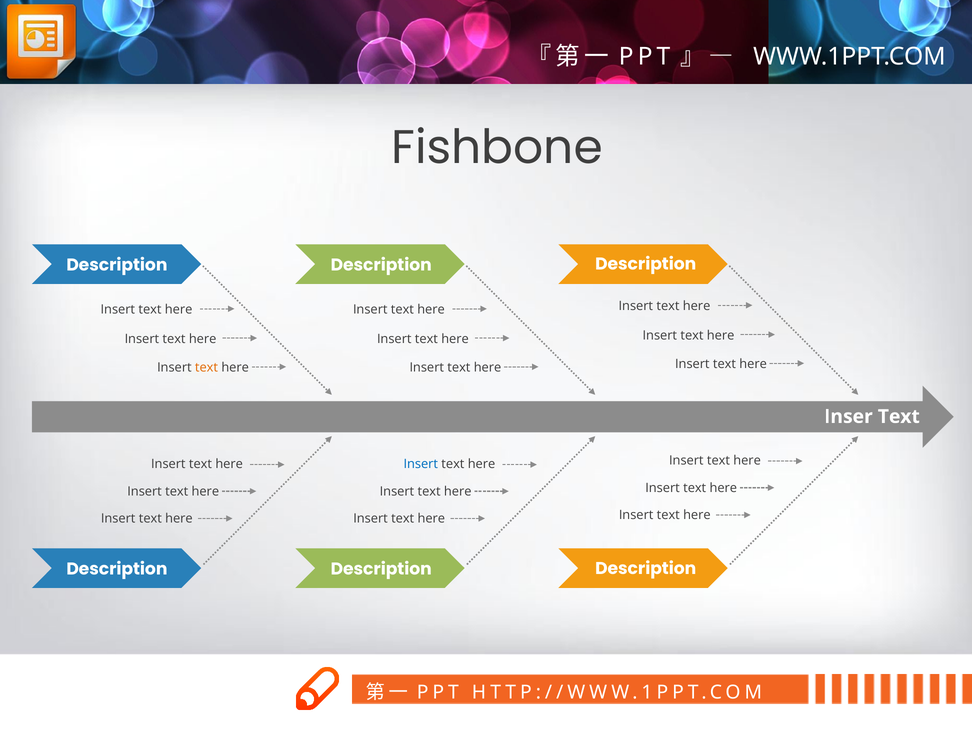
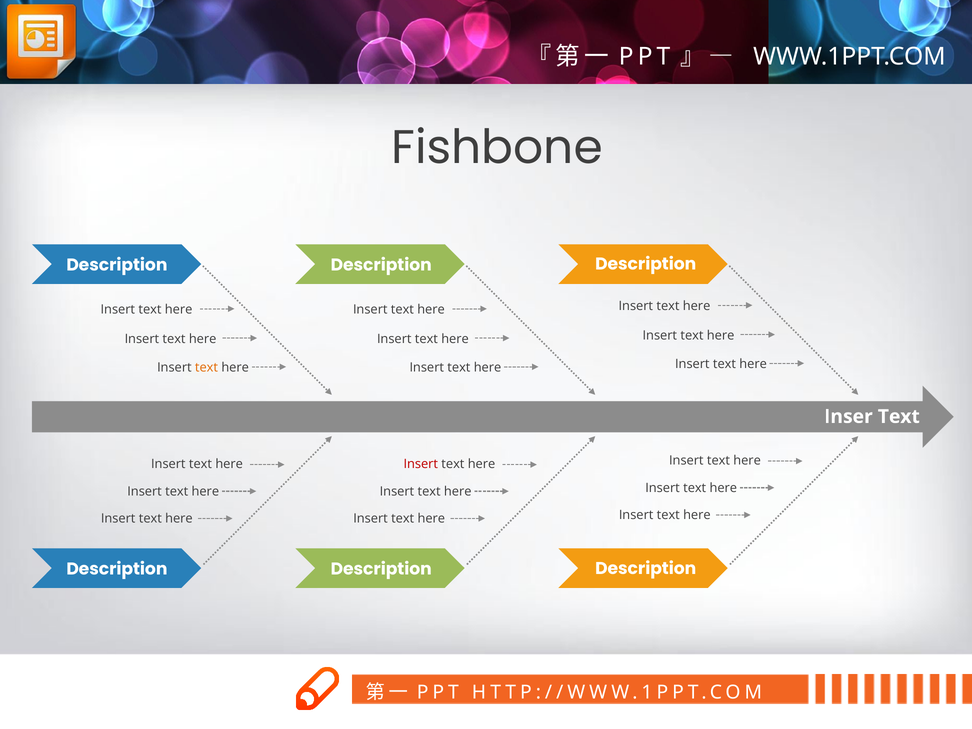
Insert at (421, 464) colour: blue -> red
